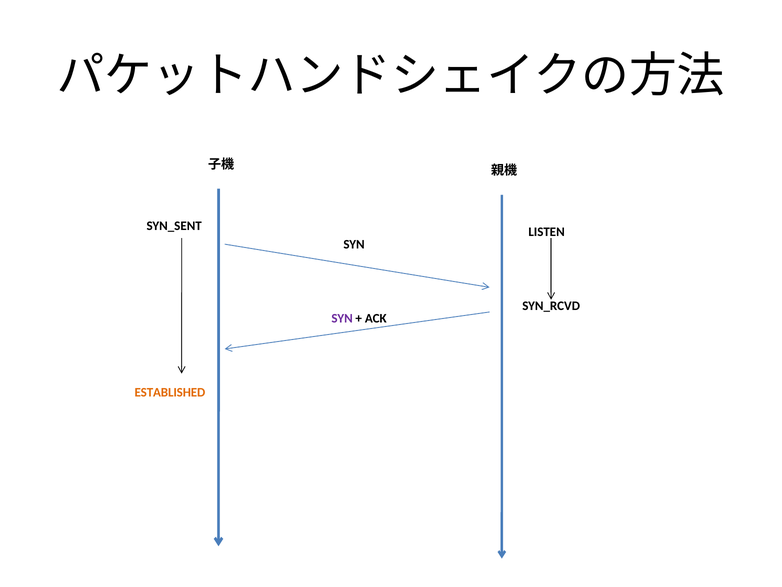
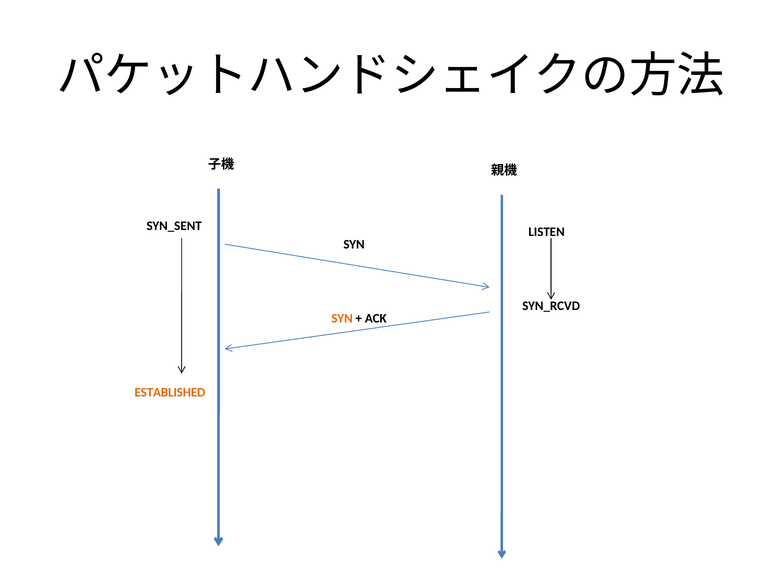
SYN at (342, 318) colour: purple -> orange
